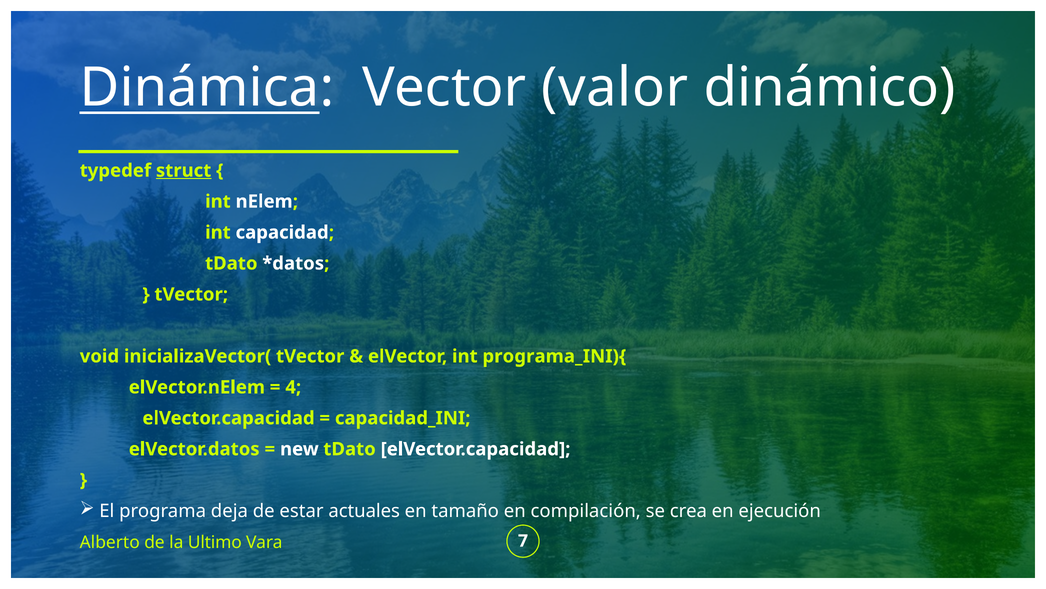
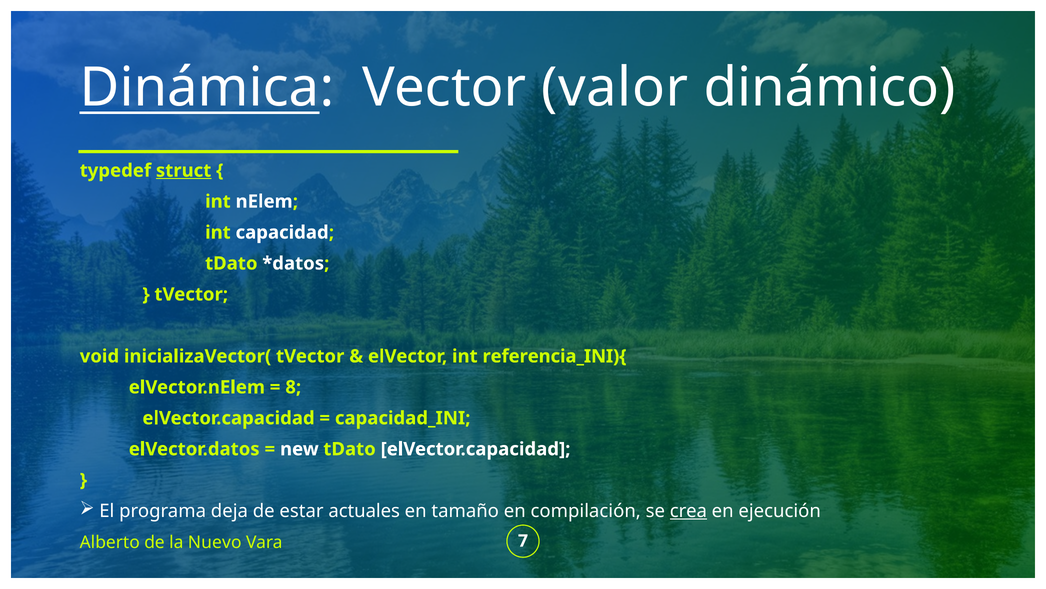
programa_INI){: programa_INI){ -> referencia_INI){
4: 4 -> 8
crea underline: none -> present
Ultimo: Ultimo -> Nuevo
